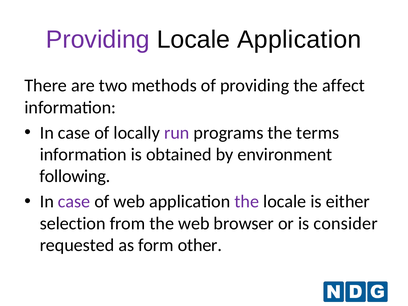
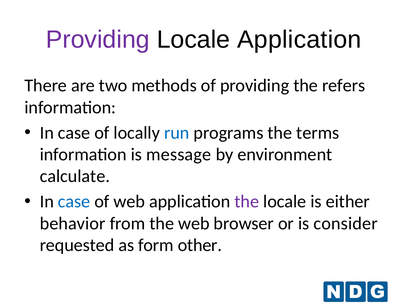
affect: affect -> refers
run colour: purple -> blue
obtained: obtained -> message
following: following -> calculate
case at (74, 202) colour: purple -> blue
selection: selection -> behavior
